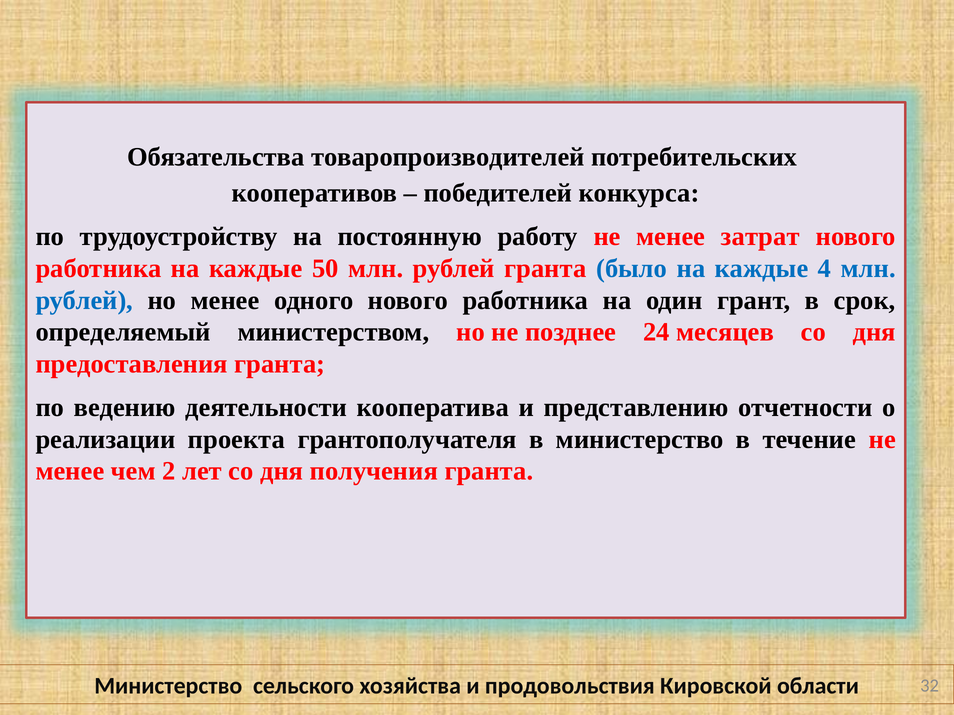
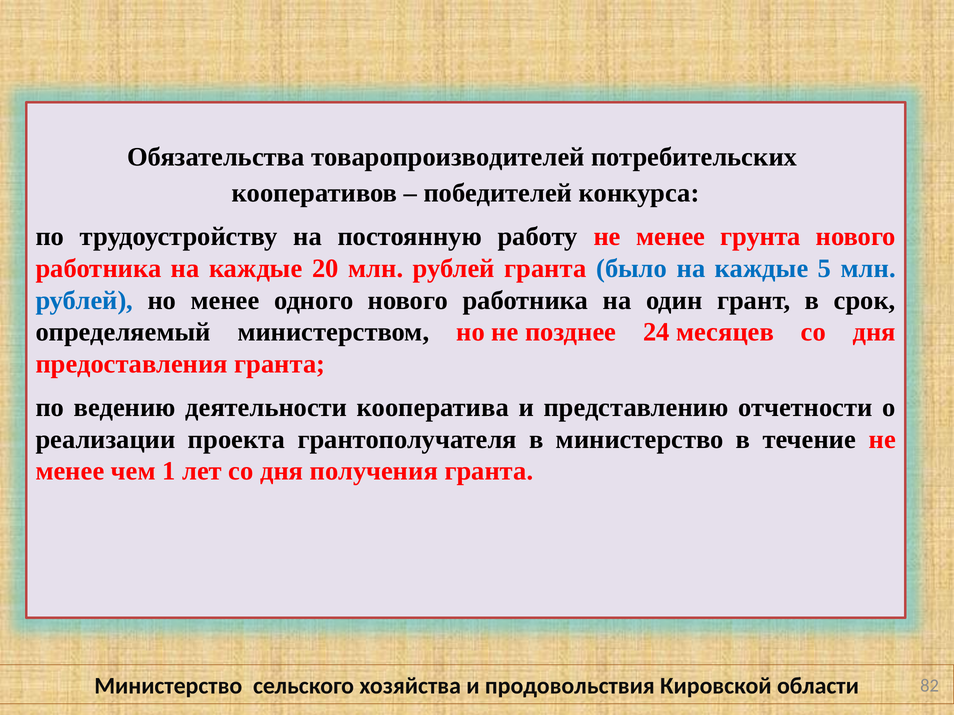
затрат: затрат -> грунта
50: 50 -> 20
4: 4 -> 5
2: 2 -> 1
32: 32 -> 82
